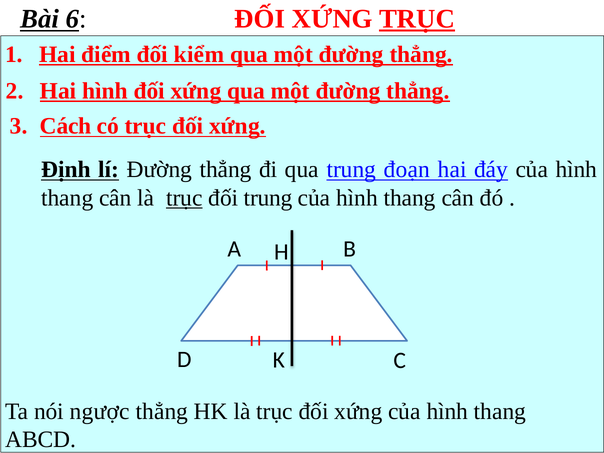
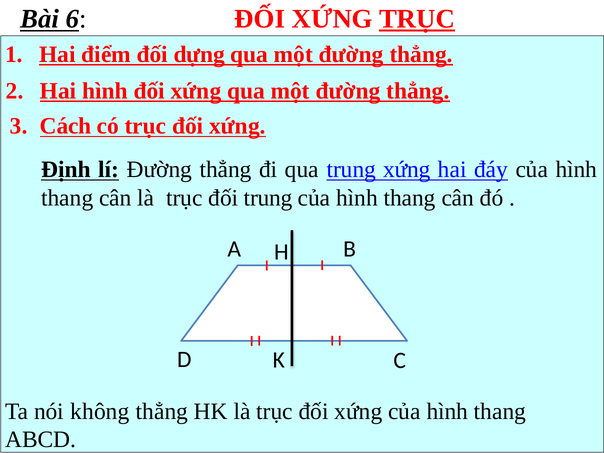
kiểm: kiểm -> dựng
trung đoạn: đoạn -> xứng
trục at (184, 198) underline: present -> none
ngược: ngược -> không
